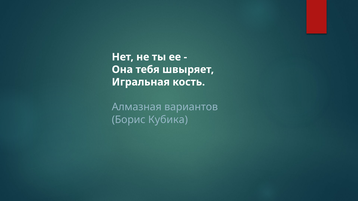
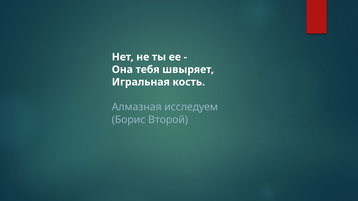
вариантов: вариантов -> исследуем
Кубика: Кубика -> Второй
